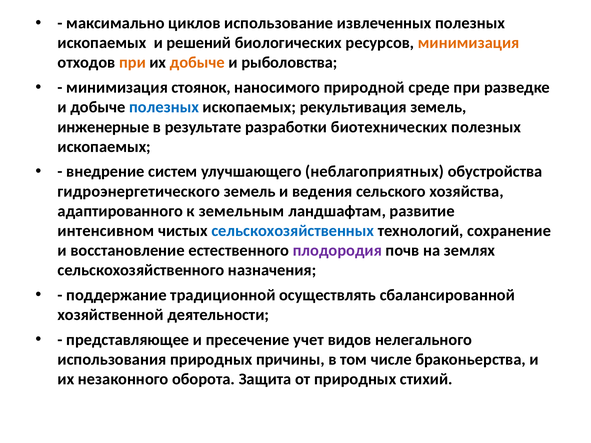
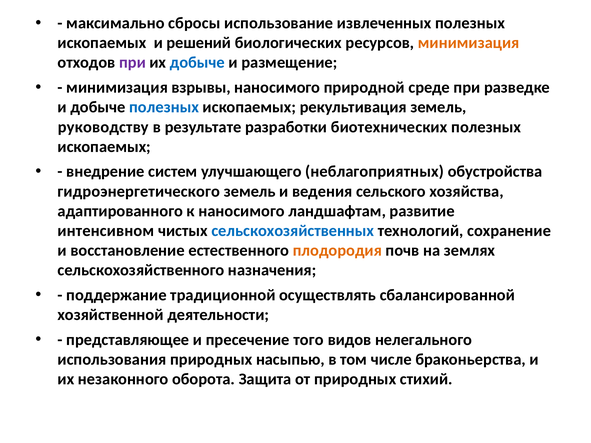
циклов: циклов -> сбросы
при at (132, 63) colour: orange -> purple
добыче at (197, 63) colour: orange -> blue
рыболовства: рыболовства -> размещение
стоянок: стоянок -> взрывы
инженерные: инженерные -> руководству
к земельным: земельным -> наносимого
плодородия colour: purple -> orange
учет: учет -> того
причины: причины -> насыпью
